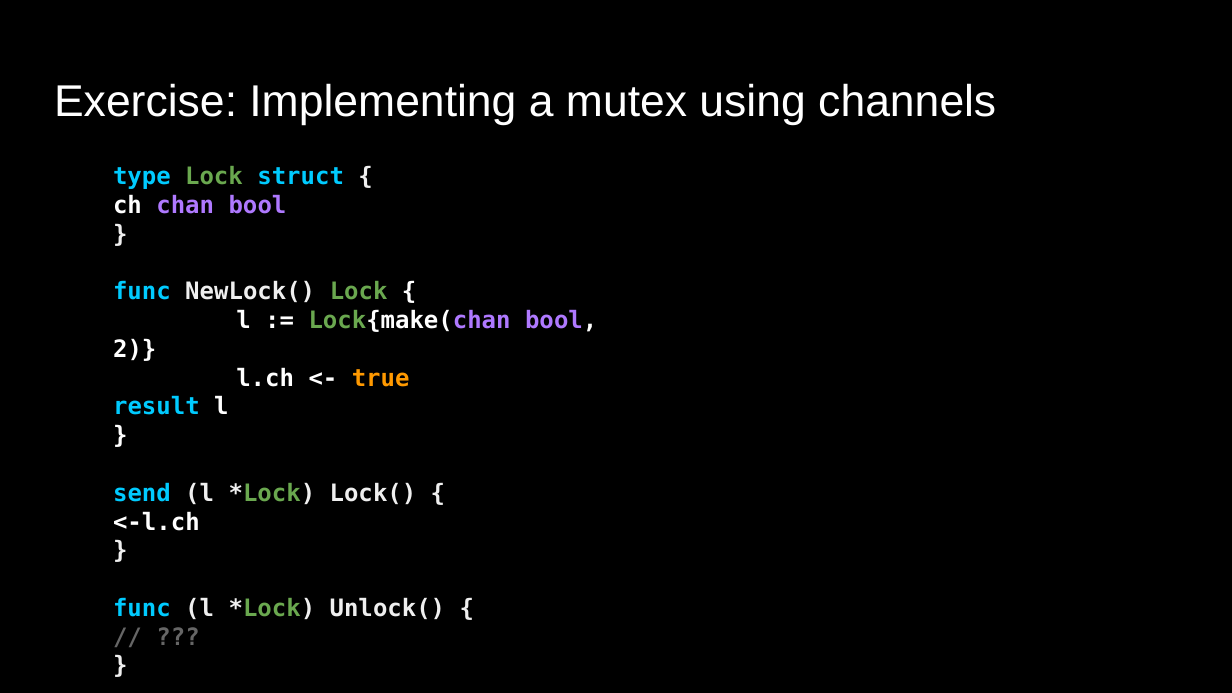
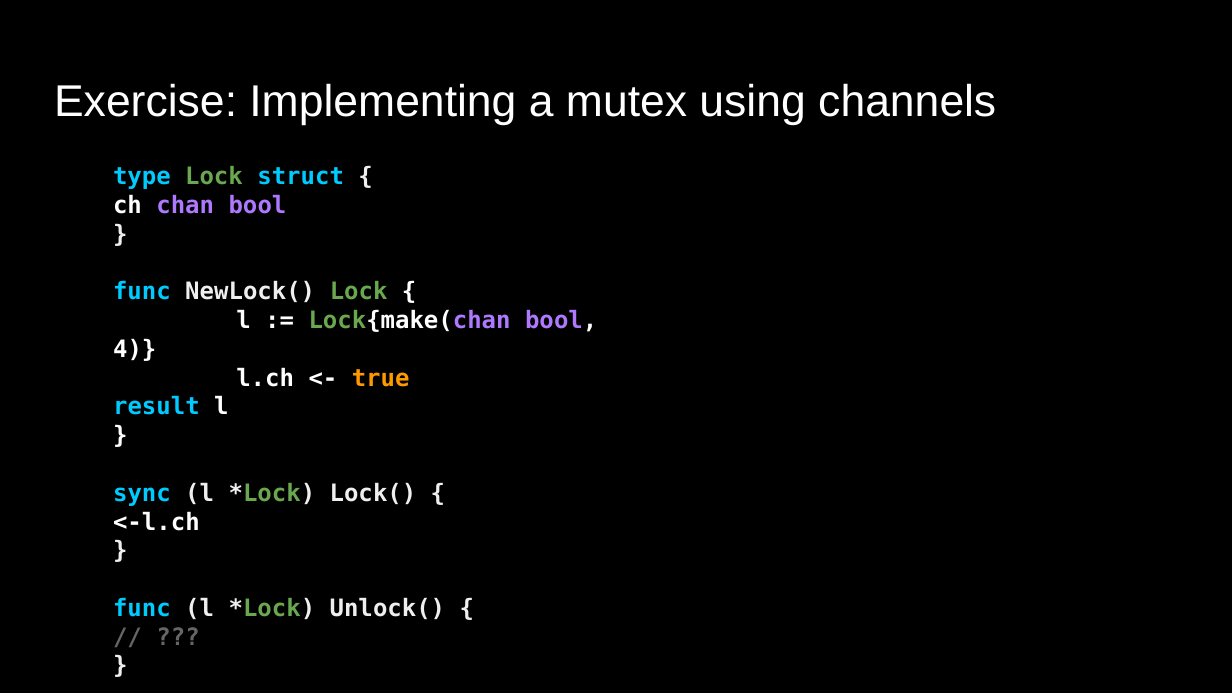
2: 2 -> 4
send: send -> sync
